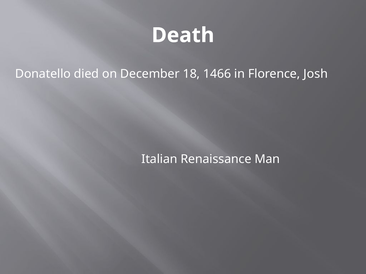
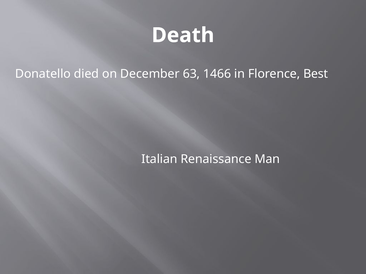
18: 18 -> 63
Josh: Josh -> Best
